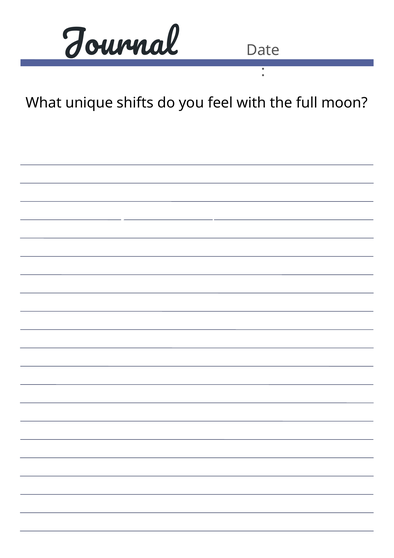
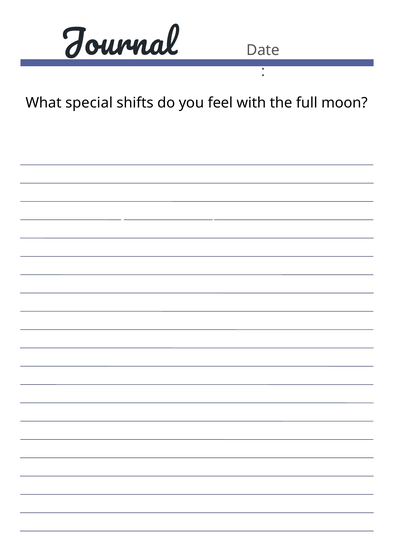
unique: unique -> special
